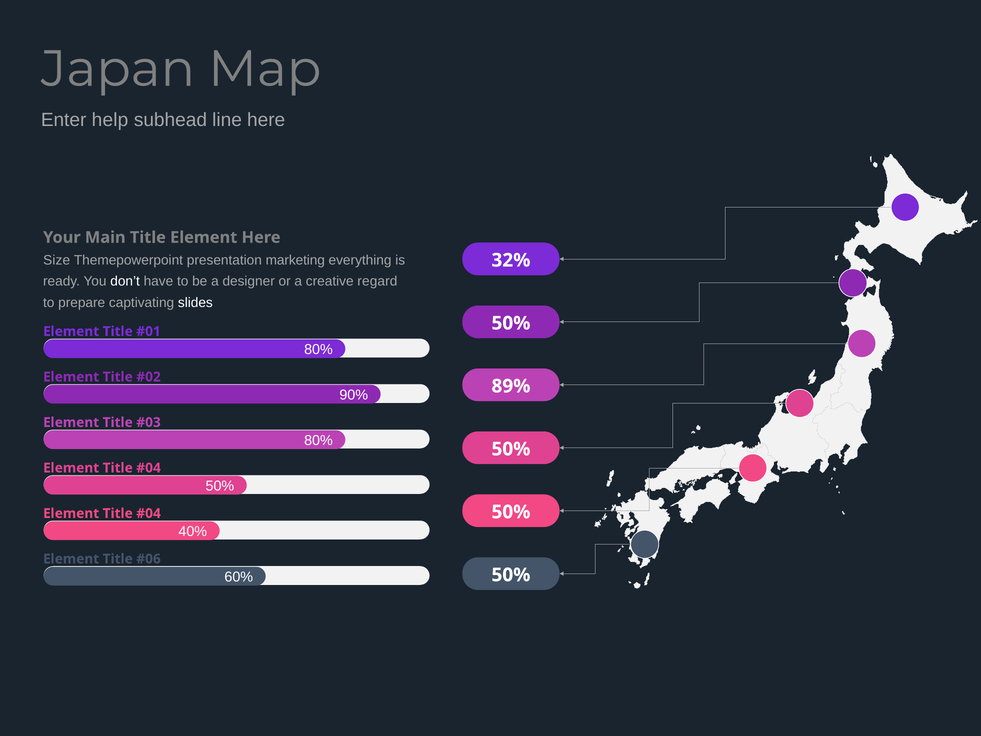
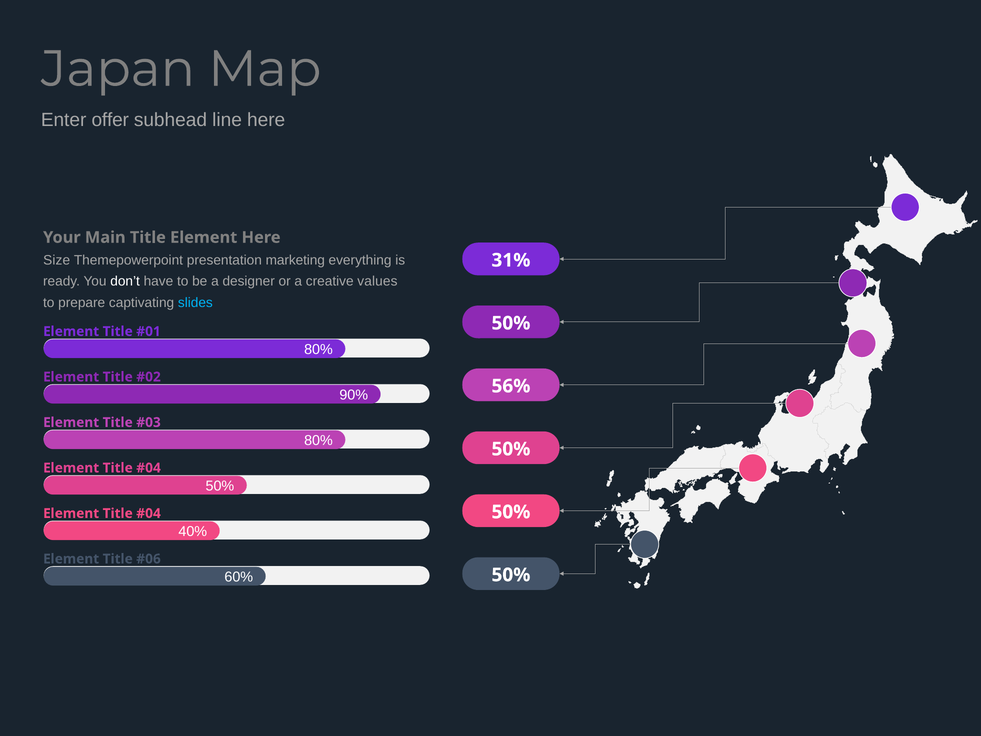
help: help -> offer
32%: 32% -> 31%
regard: regard -> values
slides colour: white -> light blue
89%: 89% -> 56%
